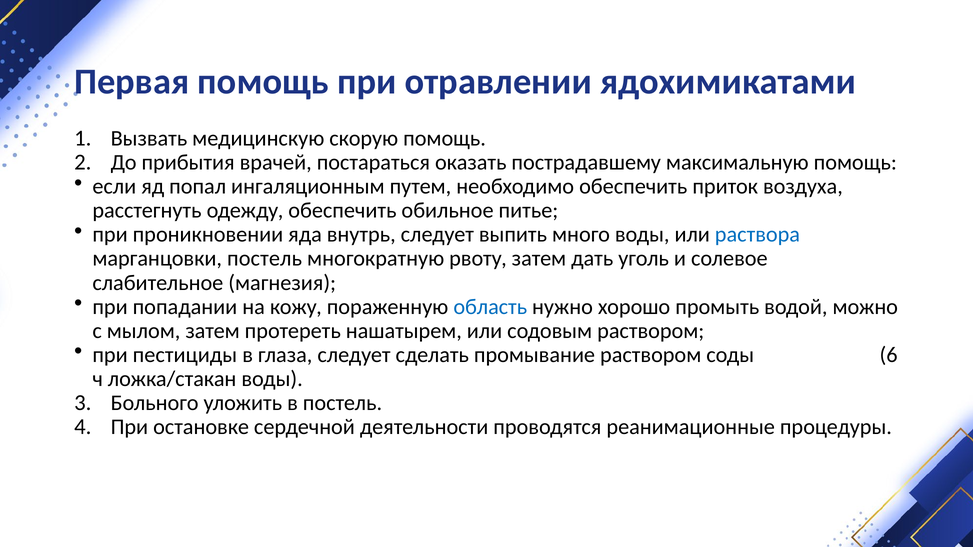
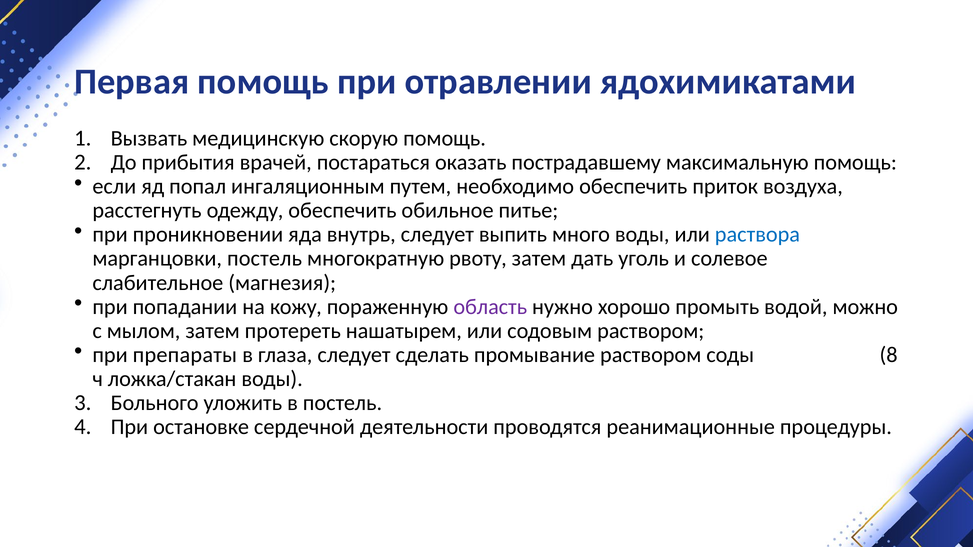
область colour: blue -> purple
пестициды: пестициды -> препараты
6: 6 -> 8
